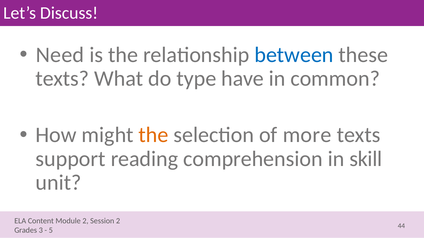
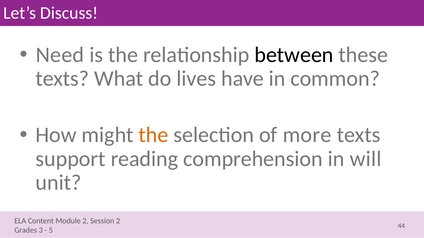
between colour: blue -> black
type: type -> lives
skill: skill -> will
